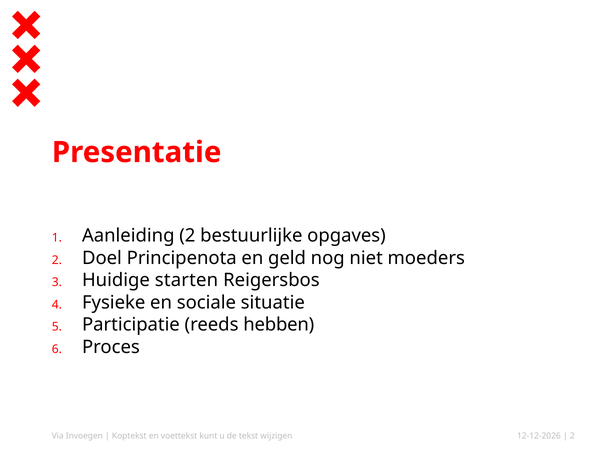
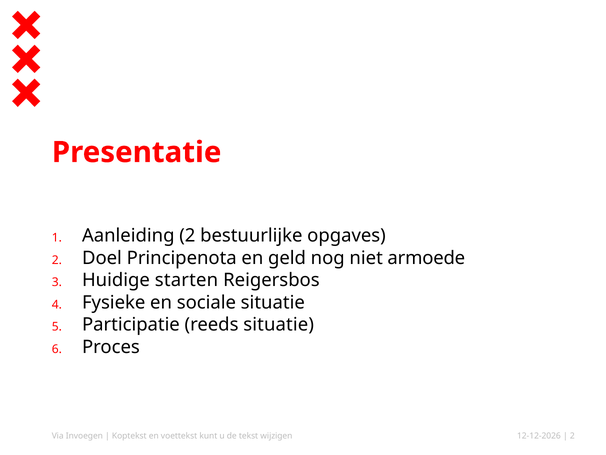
moeders: moeders -> armoede
reeds hebben: hebben -> situatie
